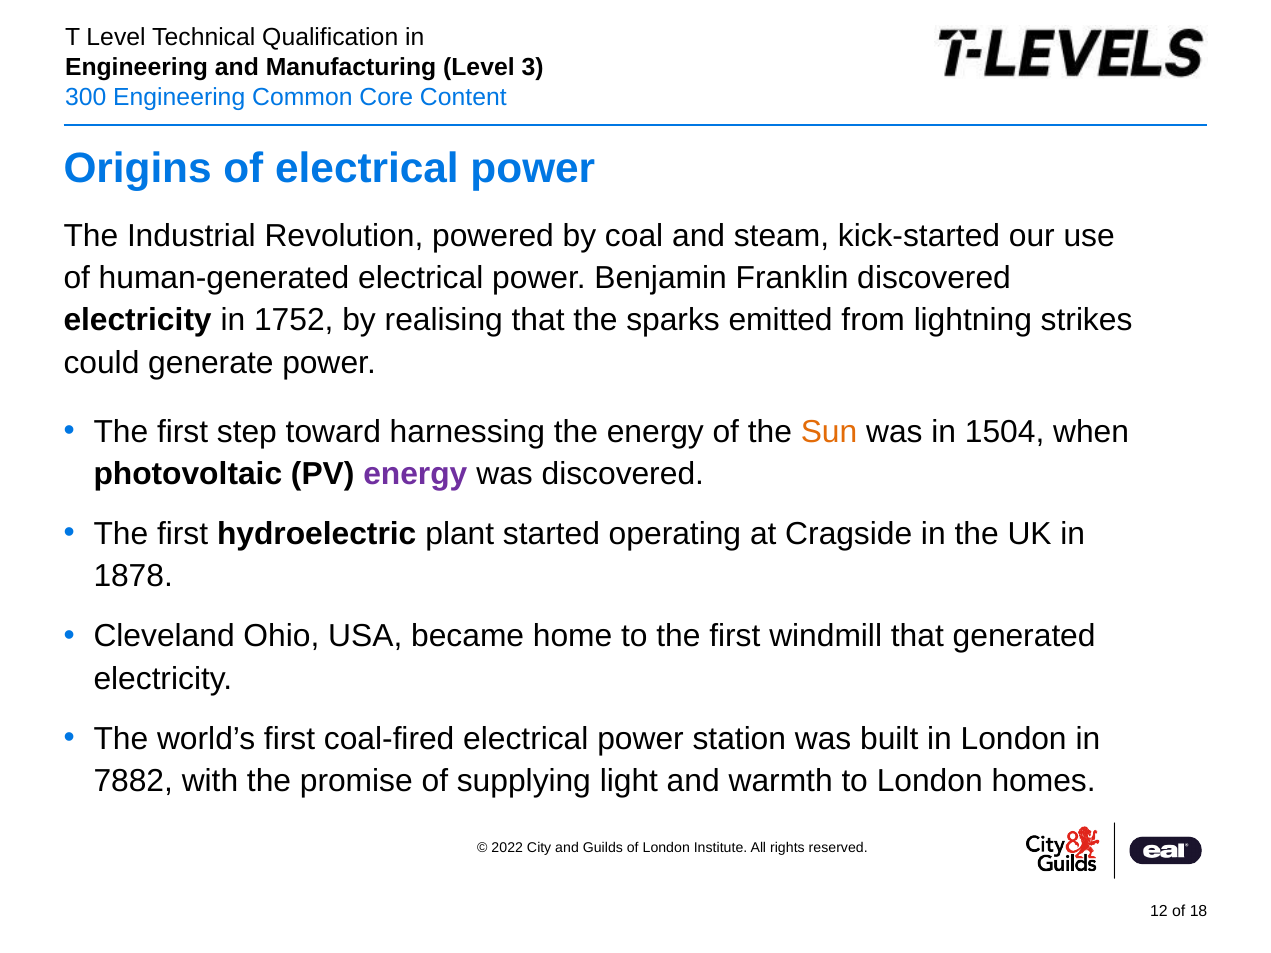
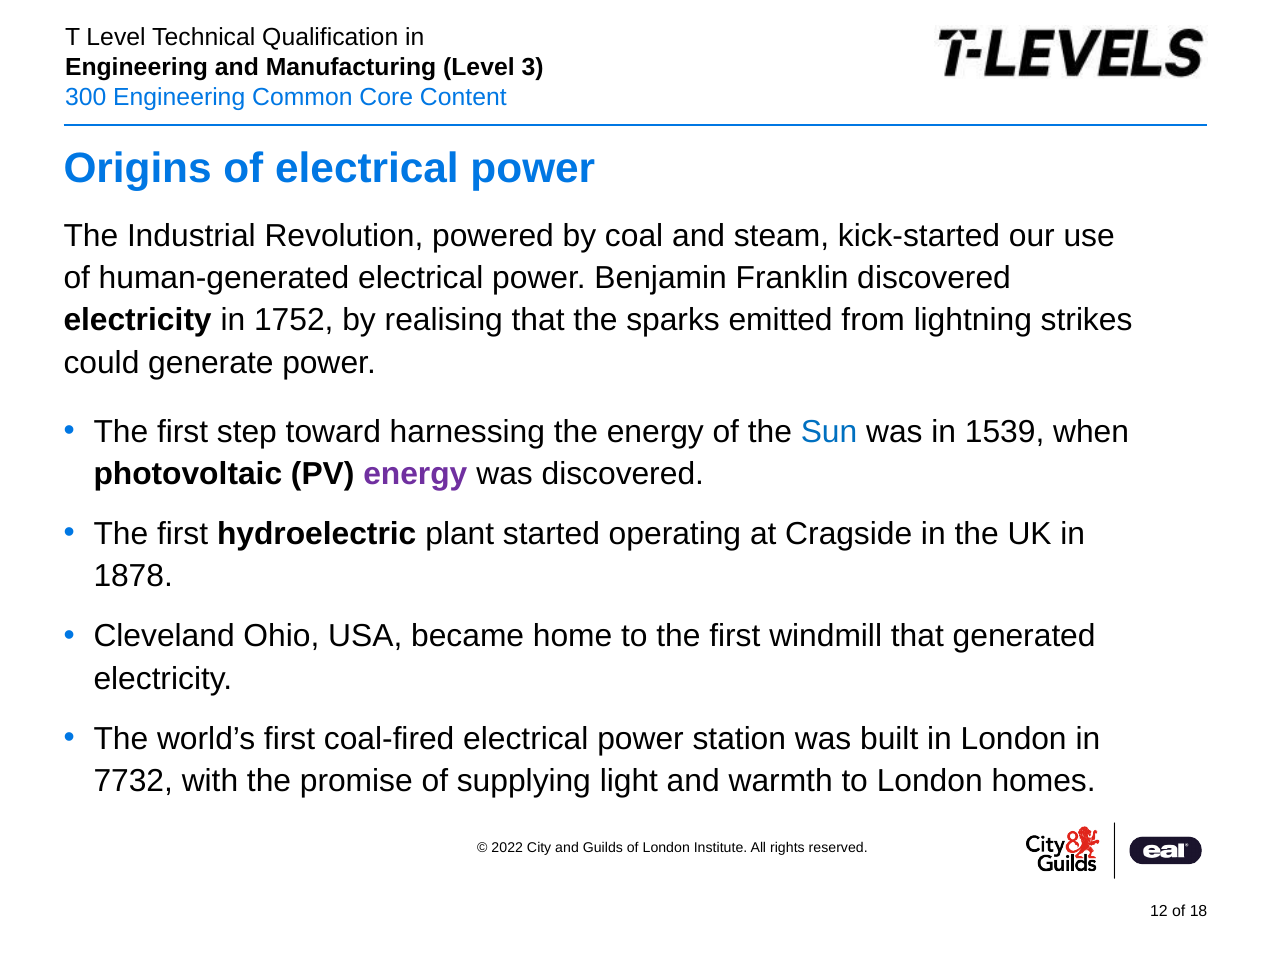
Sun colour: orange -> blue
1504: 1504 -> 1539
7882: 7882 -> 7732
